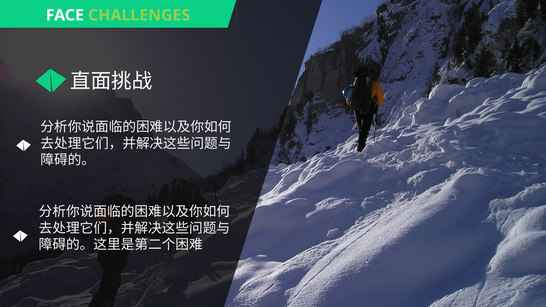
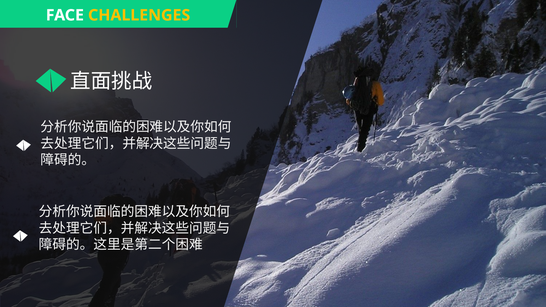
CHALLENGES colour: light green -> yellow
